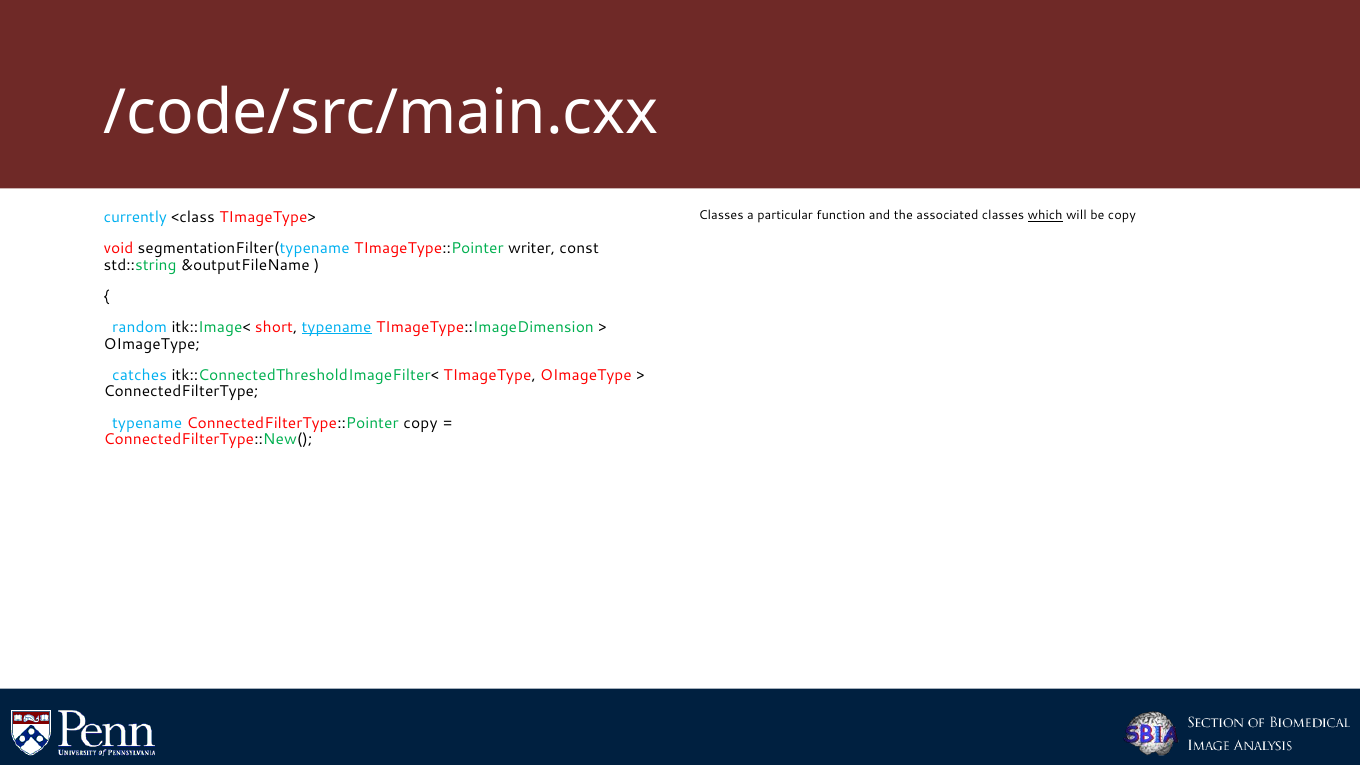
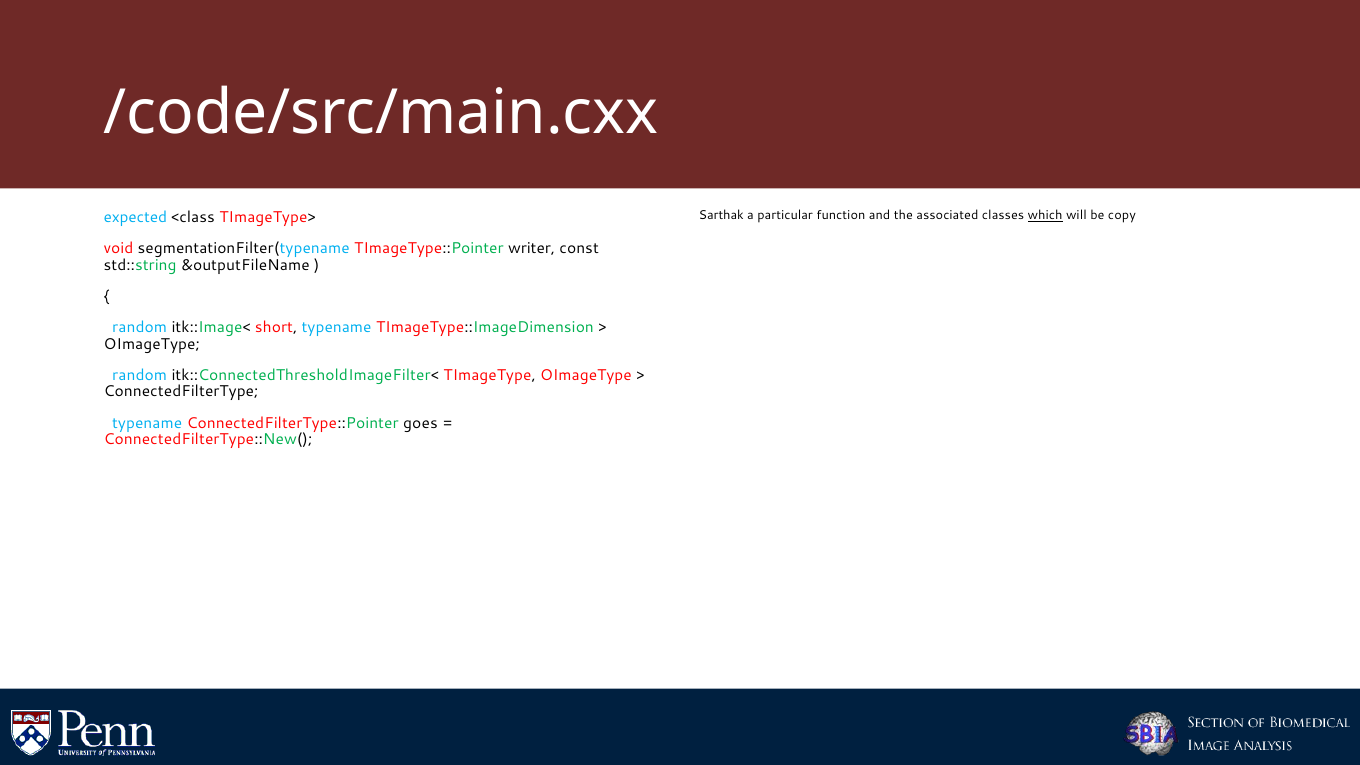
Classes at (721, 216): Classes -> Sarthak
currently: currently -> expected
typename at (337, 327) underline: present -> none
catches at (140, 375): catches -> random
ConnectedFilterType::Pointer copy: copy -> goes
